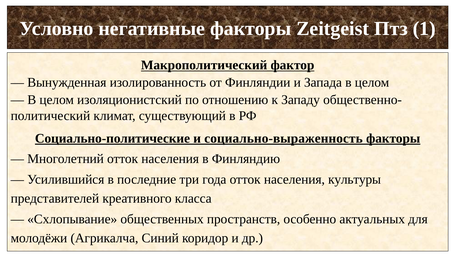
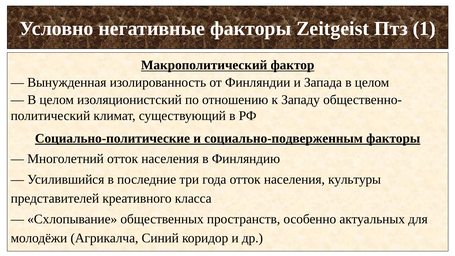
социально-выраженность: социально-выраженность -> социально-подверженным
